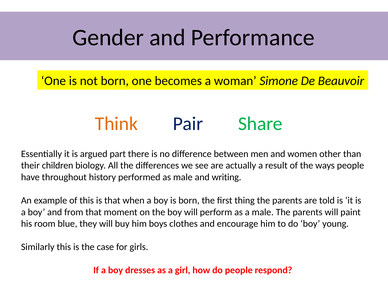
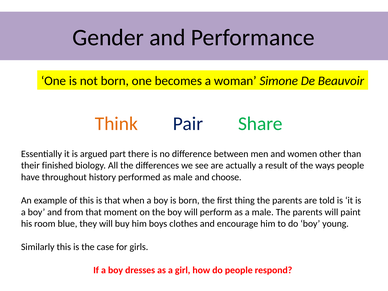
children: children -> finished
writing: writing -> choose
